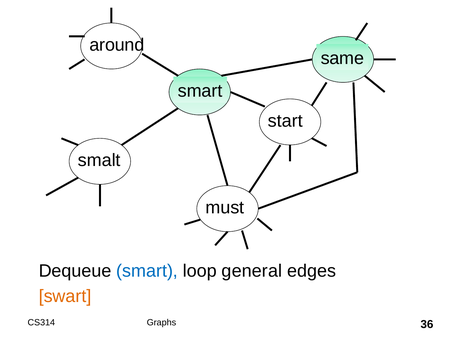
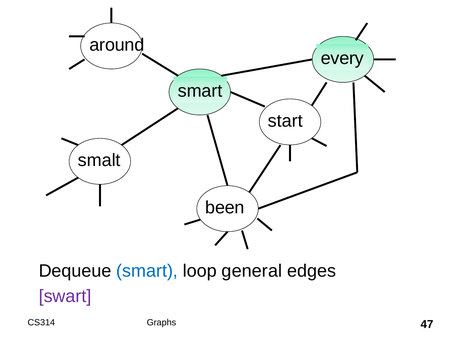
same: same -> every
must: must -> been
swart colour: orange -> purple
36: 36 -> 47
